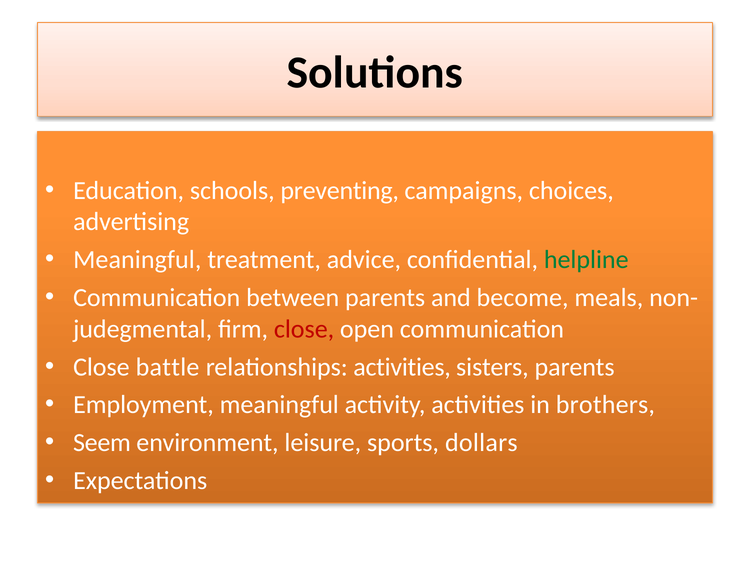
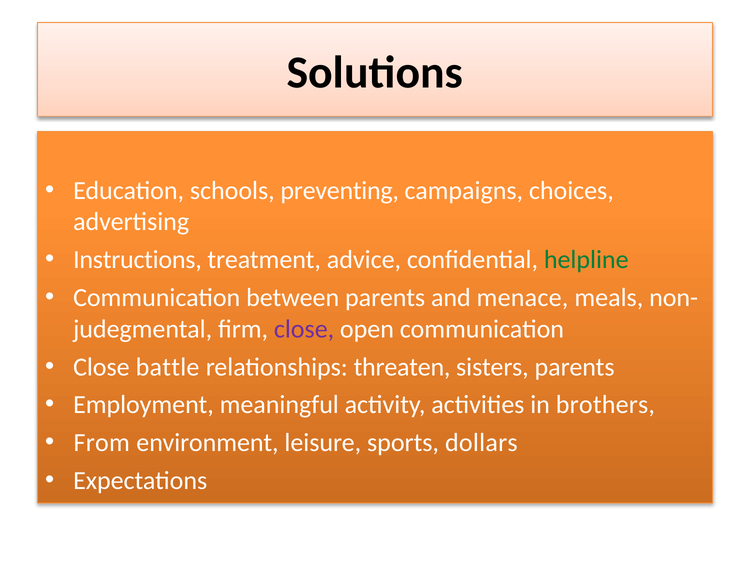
Meaningful at (137, 260): Meaningful -> Instructions
become: become -> menace
close at (304, 329) colour: red -> purple
relationships activities: activities -> threaten
Seem: Seem -> From
